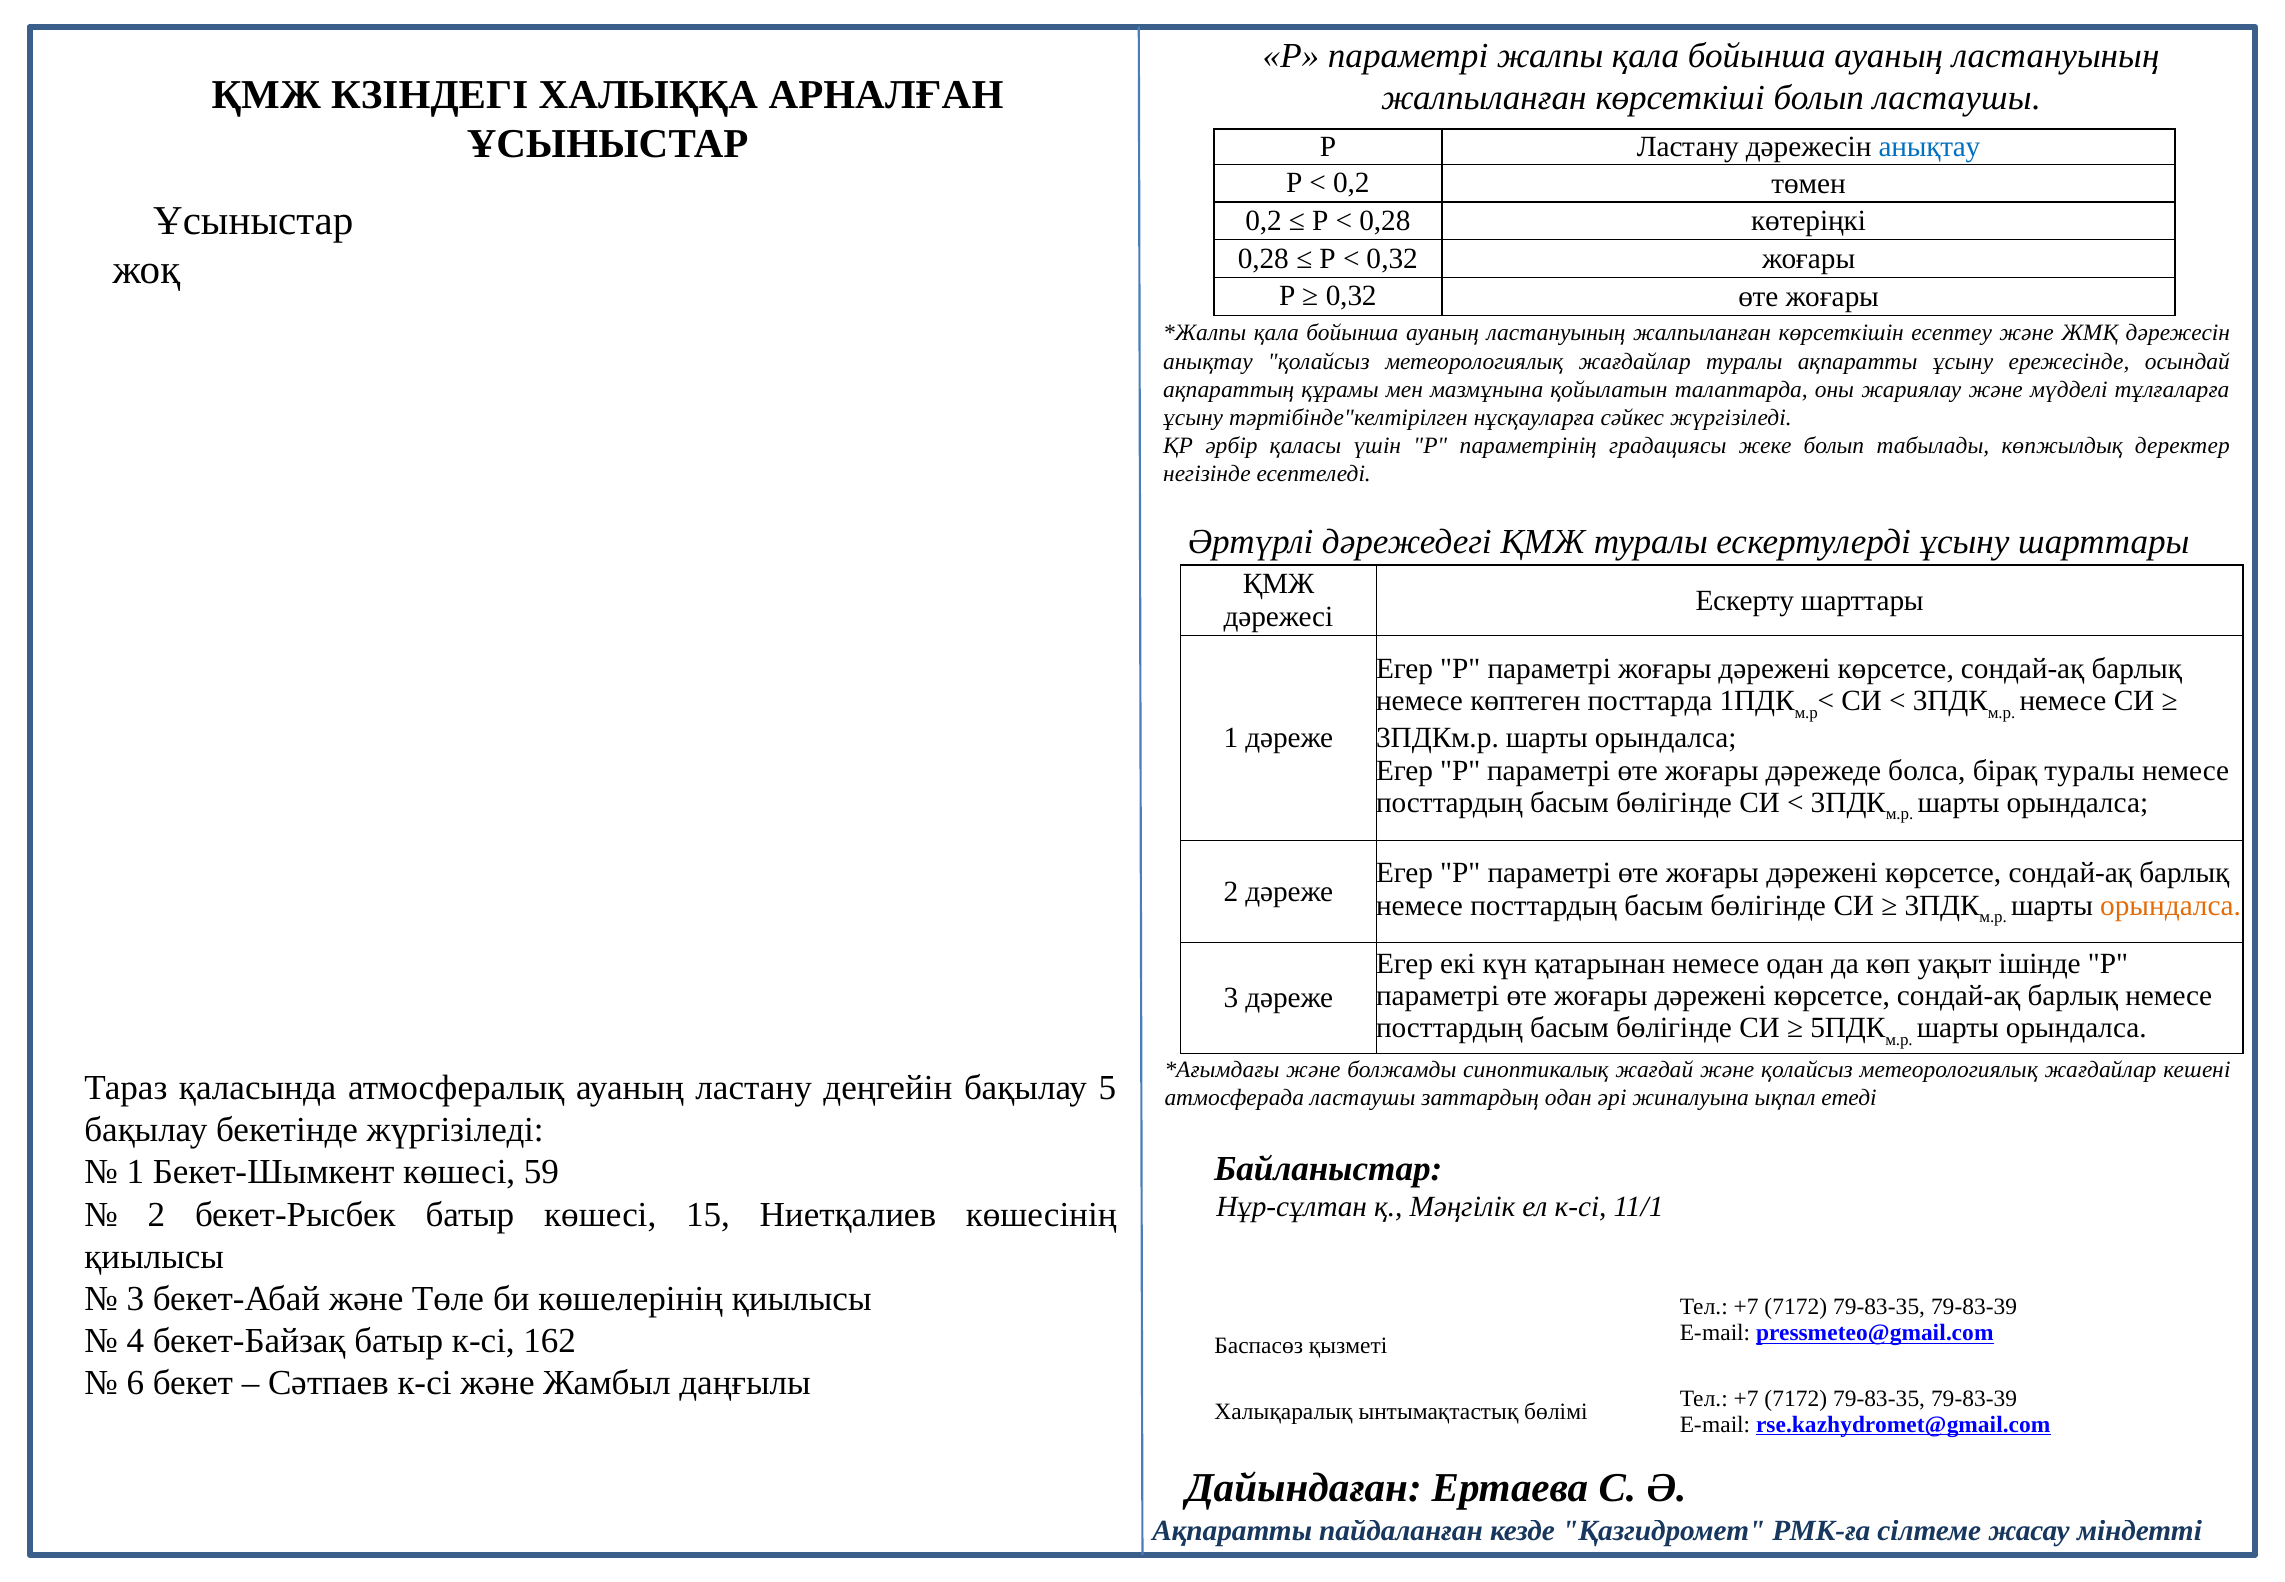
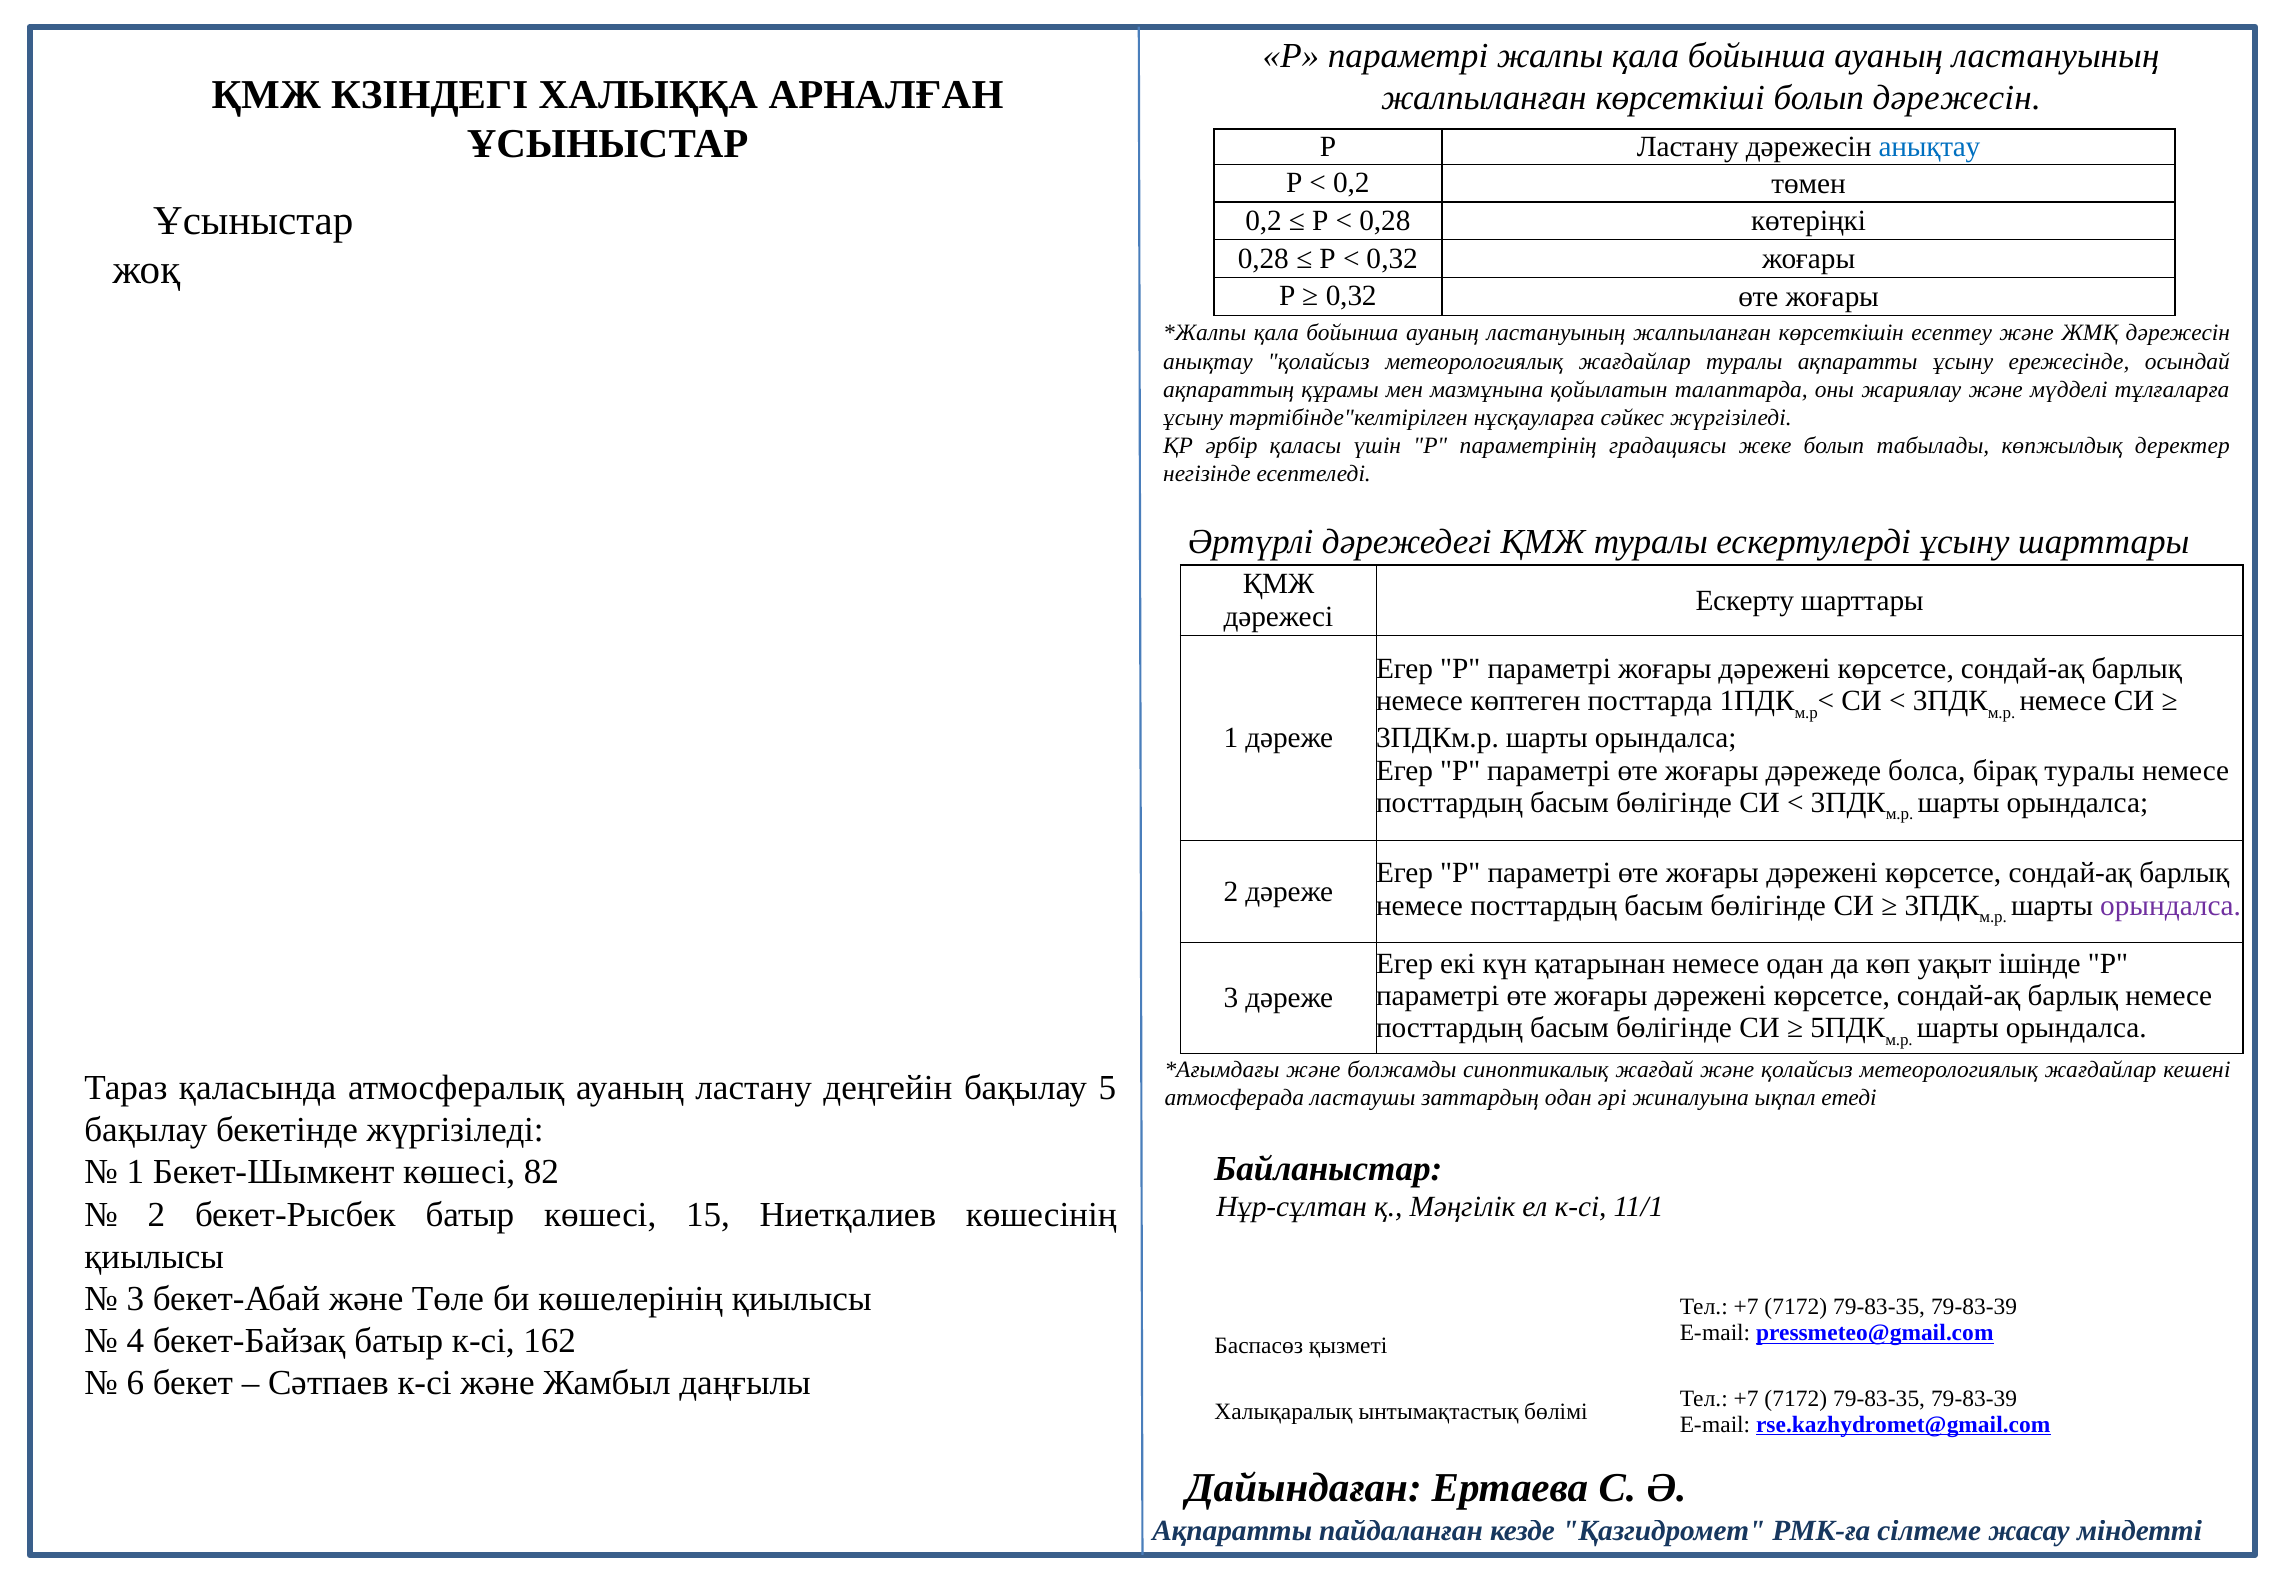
болып ластаушы: ластаушы -> дәрежесін
орындалса at (2171, 905) colour: orange -> purple
59: 59 -> 82
